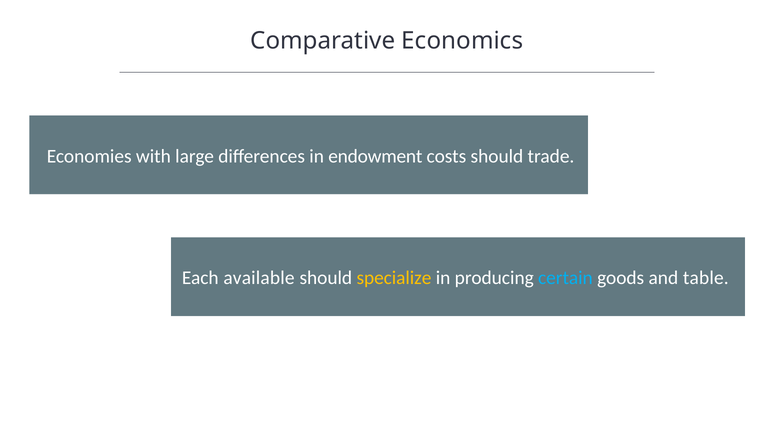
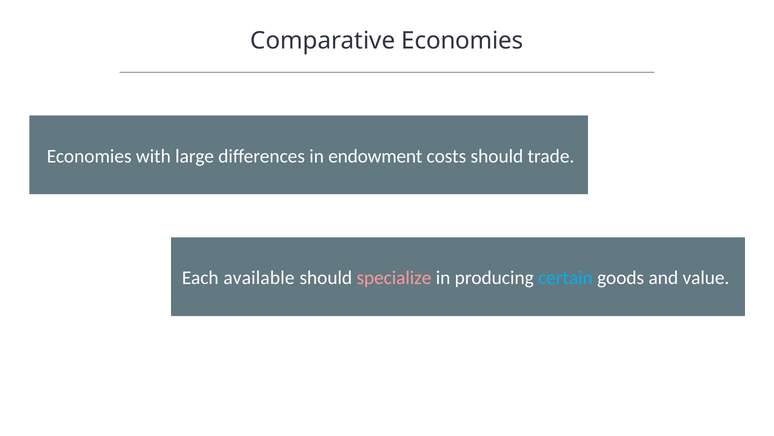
Comparative Economics: Economics -> Economies
specialize colour: yellow -> pink
table: table -> value
